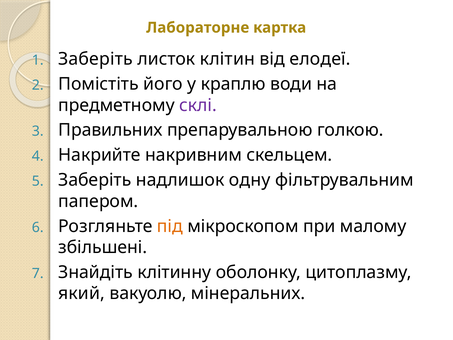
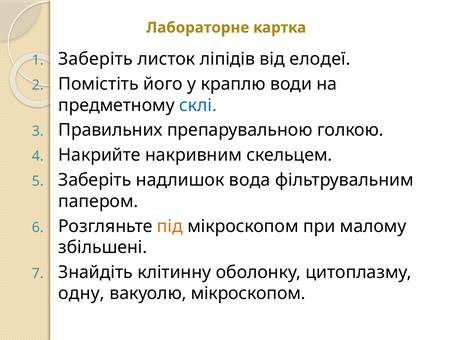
клітин: клітин -> ліпідів
склі colour: purple -> blue
одну: одну -> вода
який: який -> одну
вакуолю мінеральних: мінеральних -> мікроскопом
